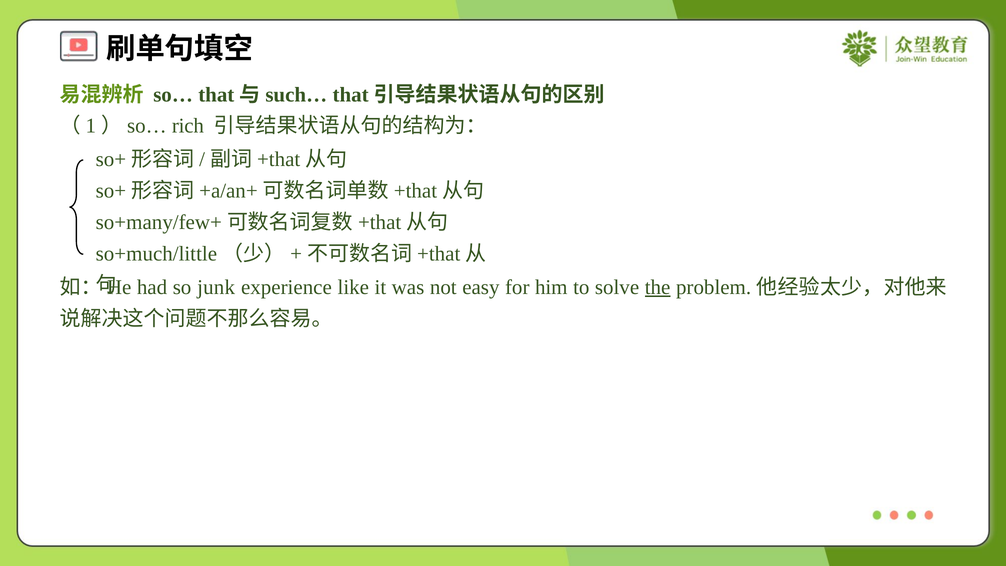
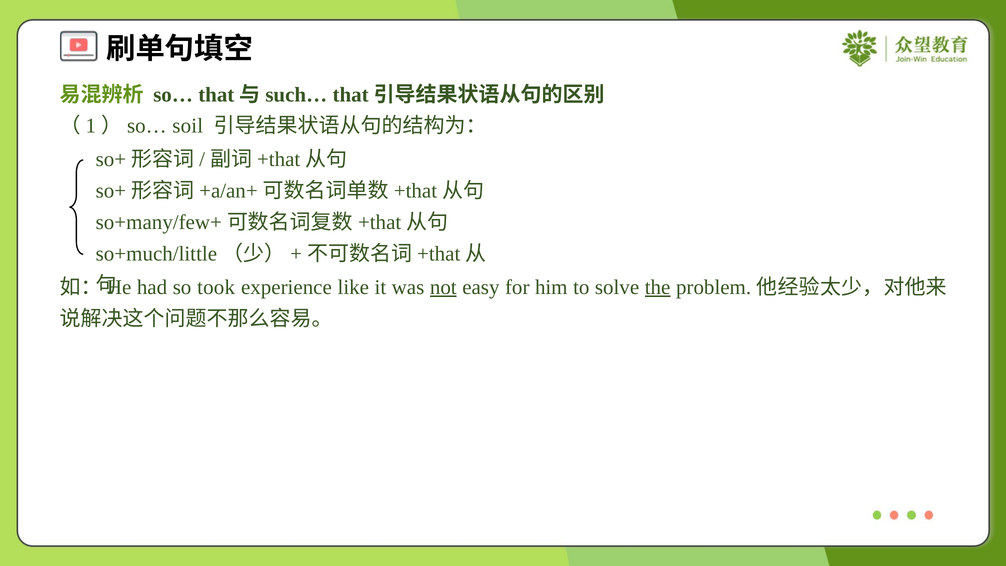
rich: rich -> soil
junk: junk -> took
not underline: none -> present
